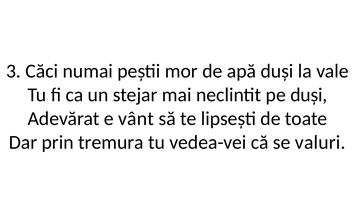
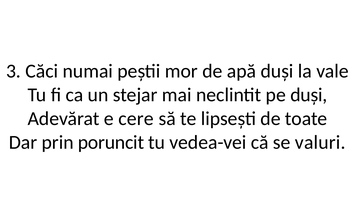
vânt: vânt -> cere
tremura: tremura -> poruncit
